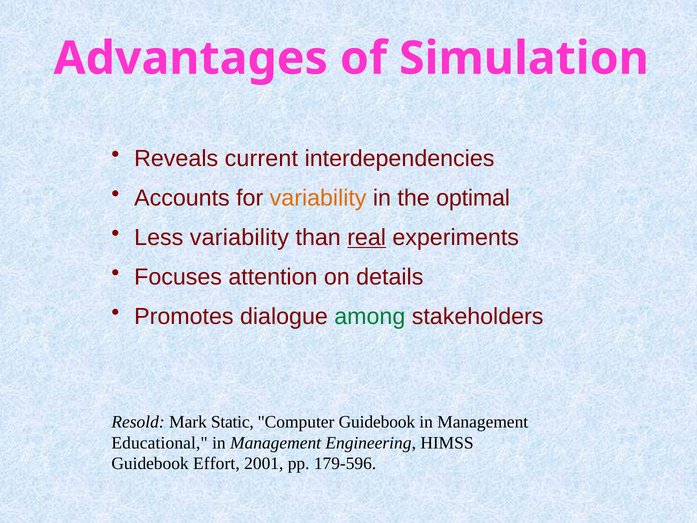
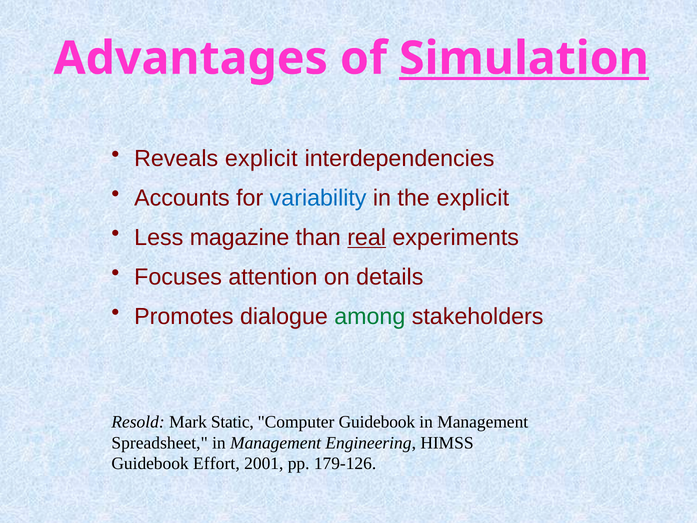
Simulation underline: none -> present
Reveals current: current -> explicit
variability at (318, 198) colour: orange -> blue
the optimal: optimal -> explicit
Less variability: variability -> magazine
Educational: Educational -> Spreadsheet
179-596: 179-596 -> 179-126
